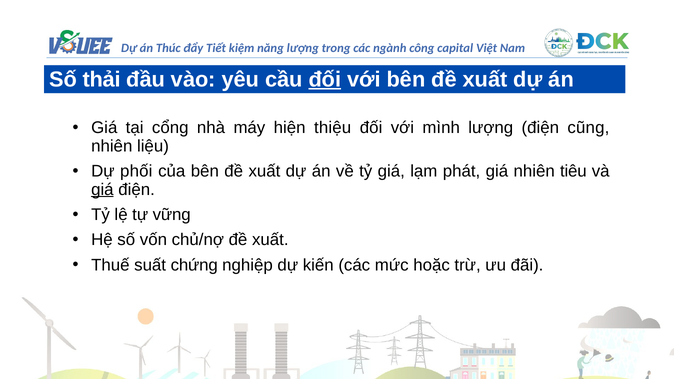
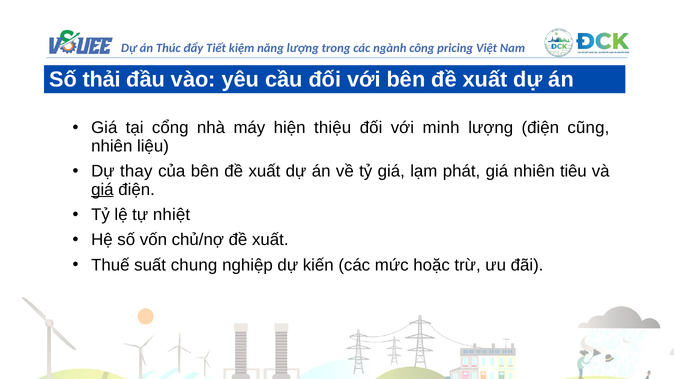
capital: capital -> pricing
đối at (325, 79) underline: present -> none
mình: mình -> minh
phối: phối -> thay
vững: vững -> nhiệt
chứng: chứng -> chung
